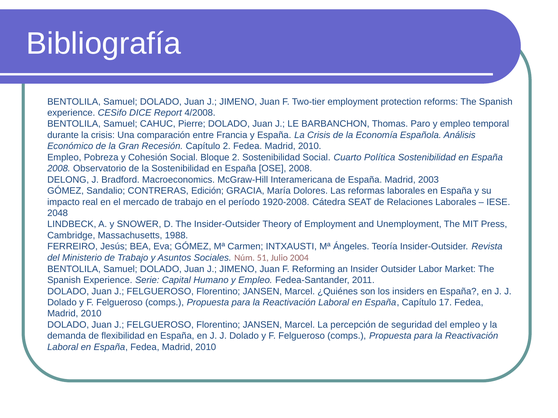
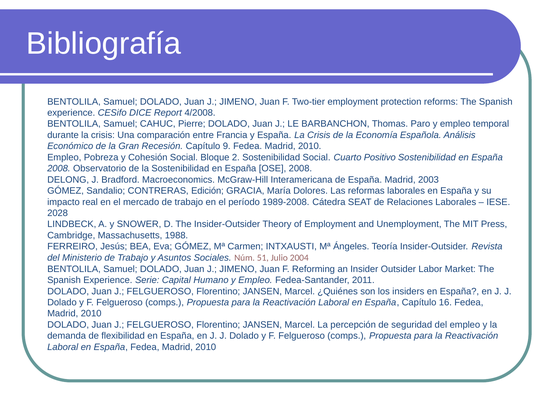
Capítulo 2: 2 -> 9
Política: Política -> Positivo
1920-2008: 1920-2008 -> 1989-2008
2048: 2048 -> 2028
17: 17 -> 16
